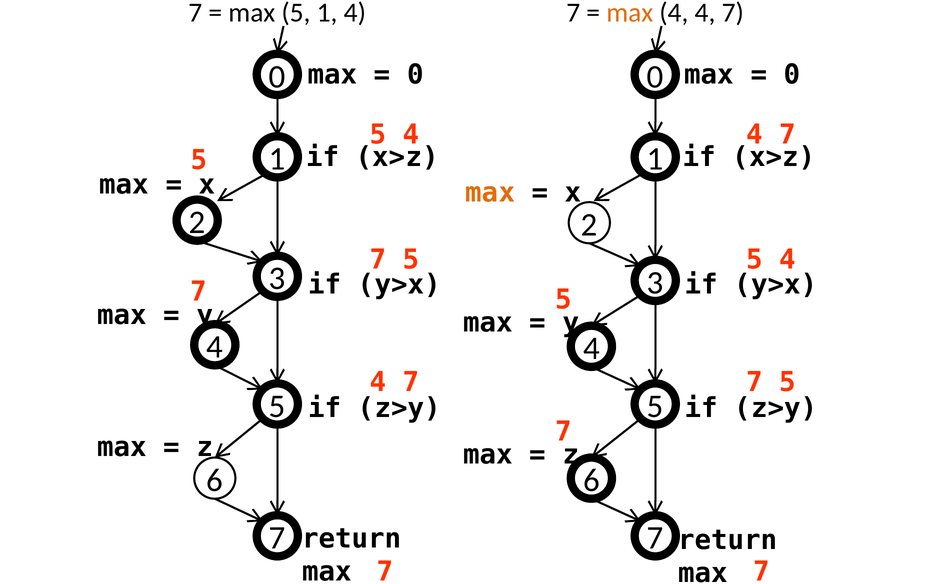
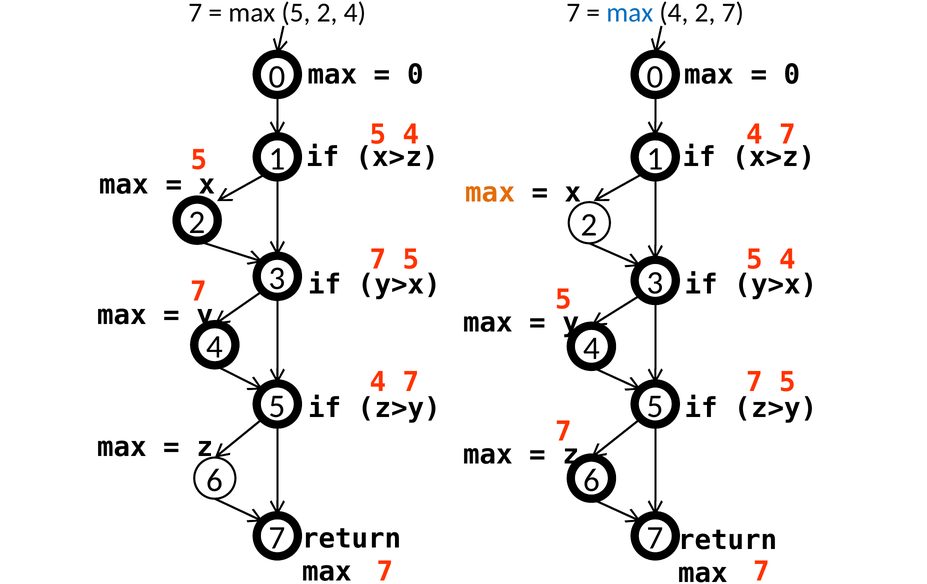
5 1: 1 -> 2
max at (630, 13) colour: orange -> blue
4 4: 4 -> 2
